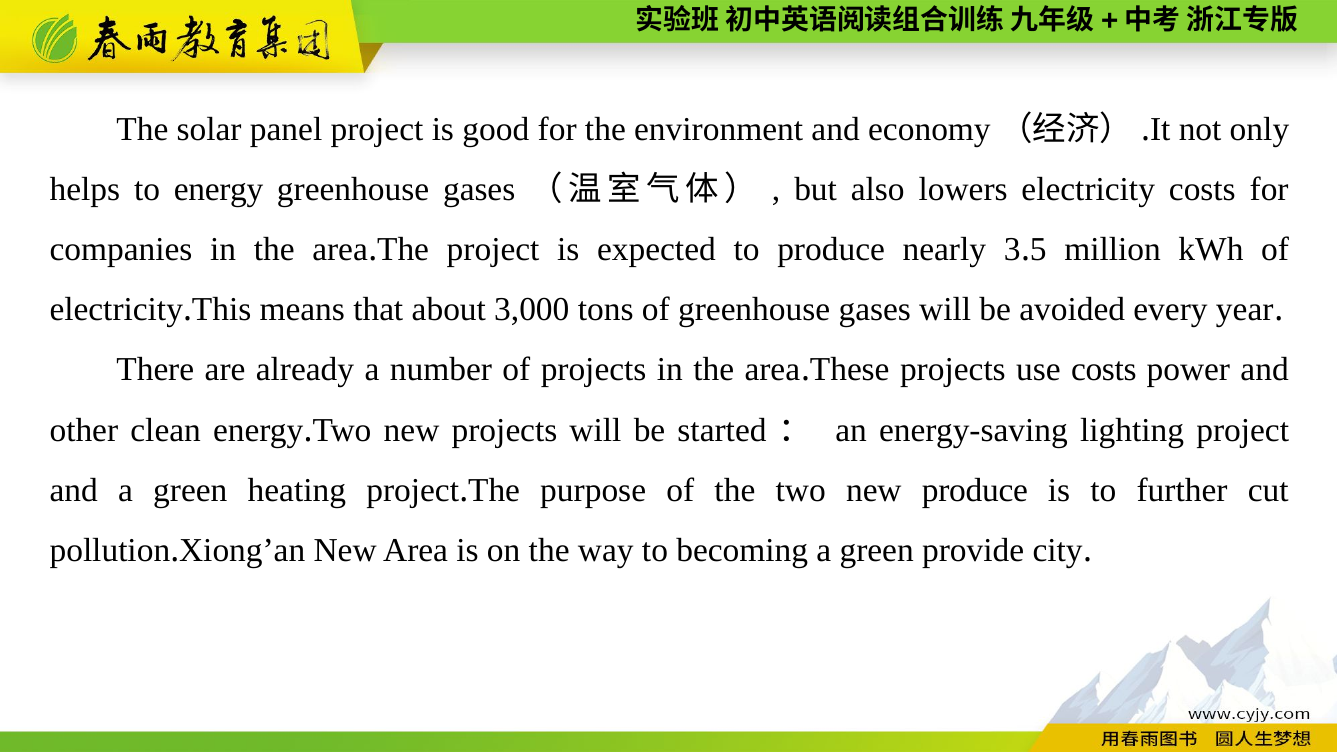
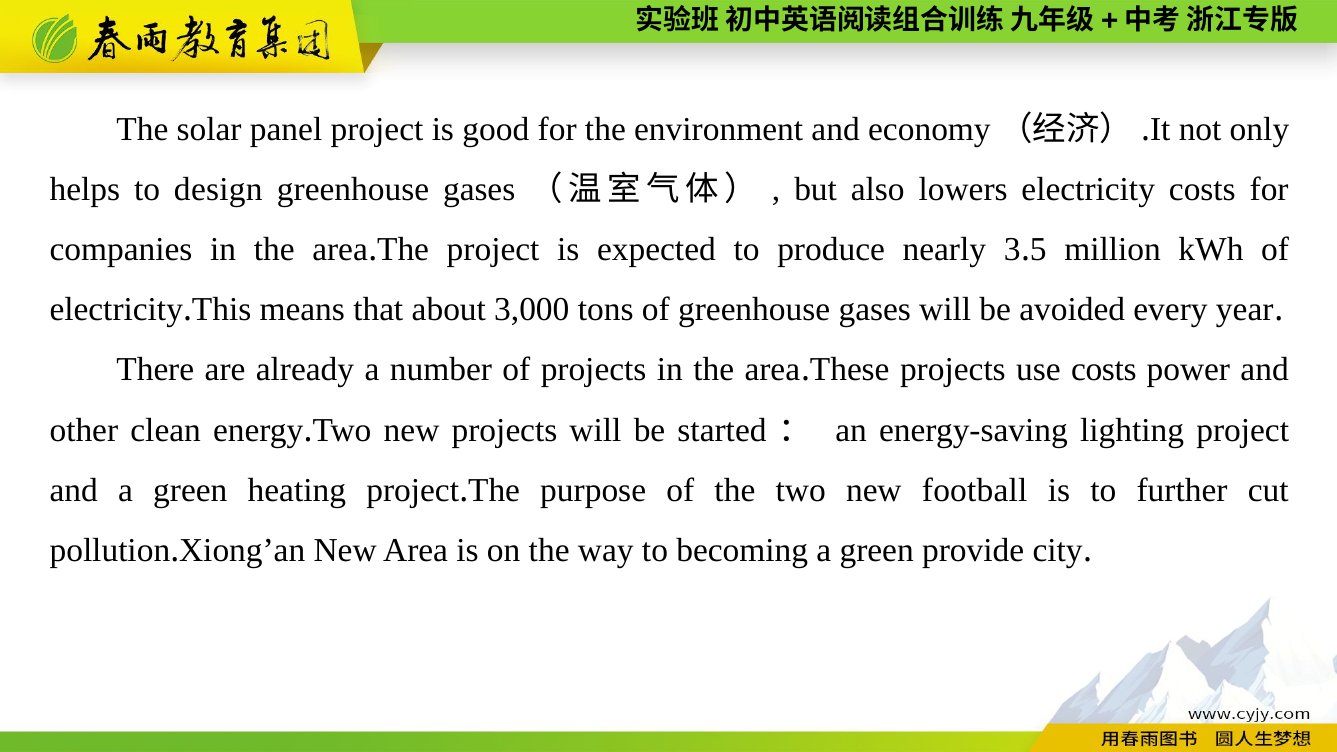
to energy: energy -> design
new produce: produce -> football
